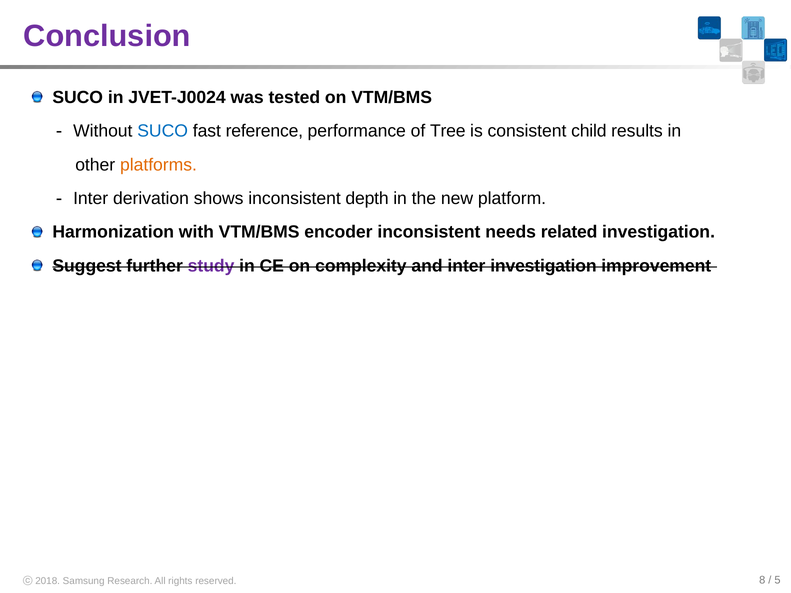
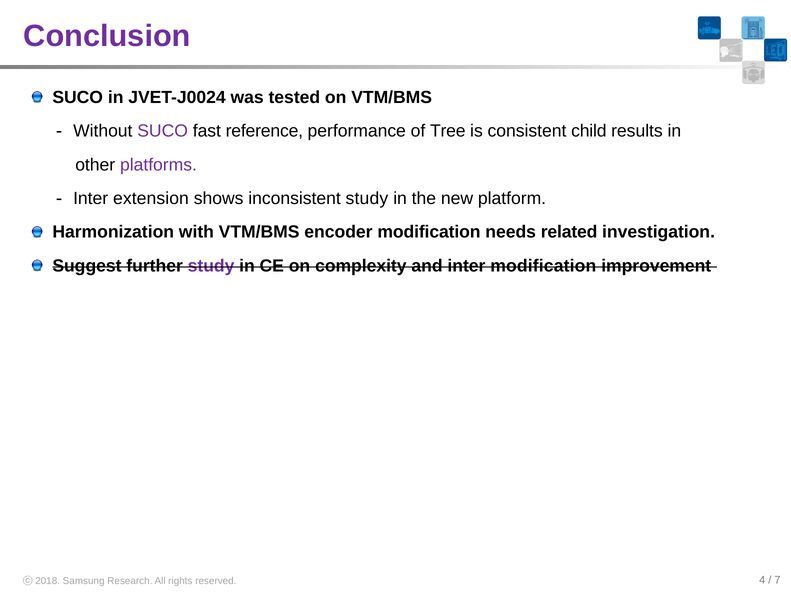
SUCO at (163, 131) colour: blue -> purple
platforms colour: orange -> purple
derivation: derivation -> extension
inconsistent depth: depth -> study
encoder inconsistent: inconsistent -> modification
inter investigation: investigation -> modification
8: 8 -> 4
5: 5 -> 7
